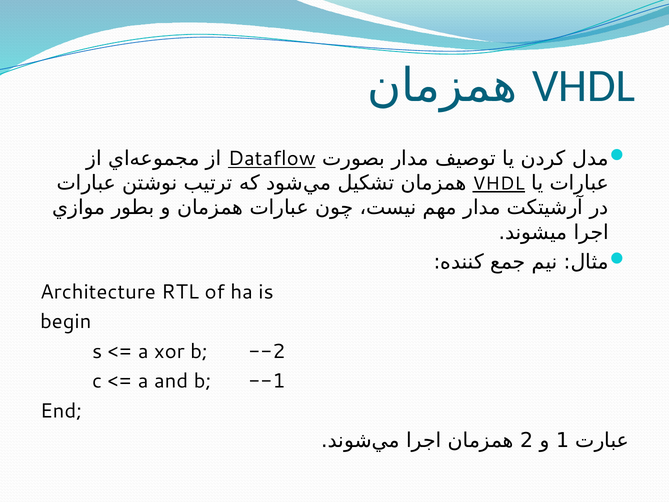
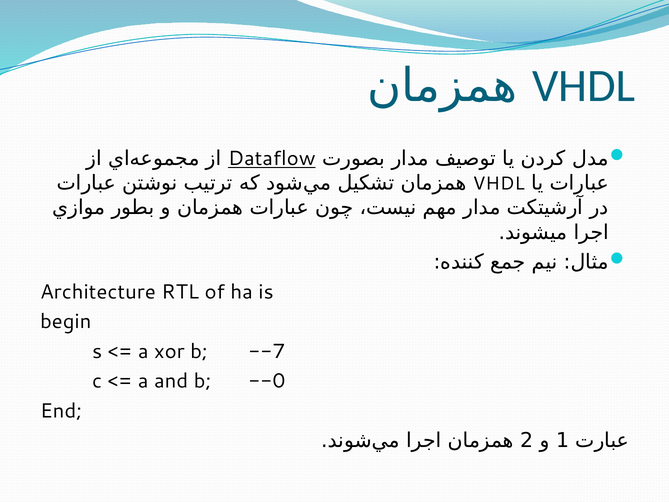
VHDL at (499, 184) underline: present -> none
--2: --2 -> --7
--1: --1 -> --0
